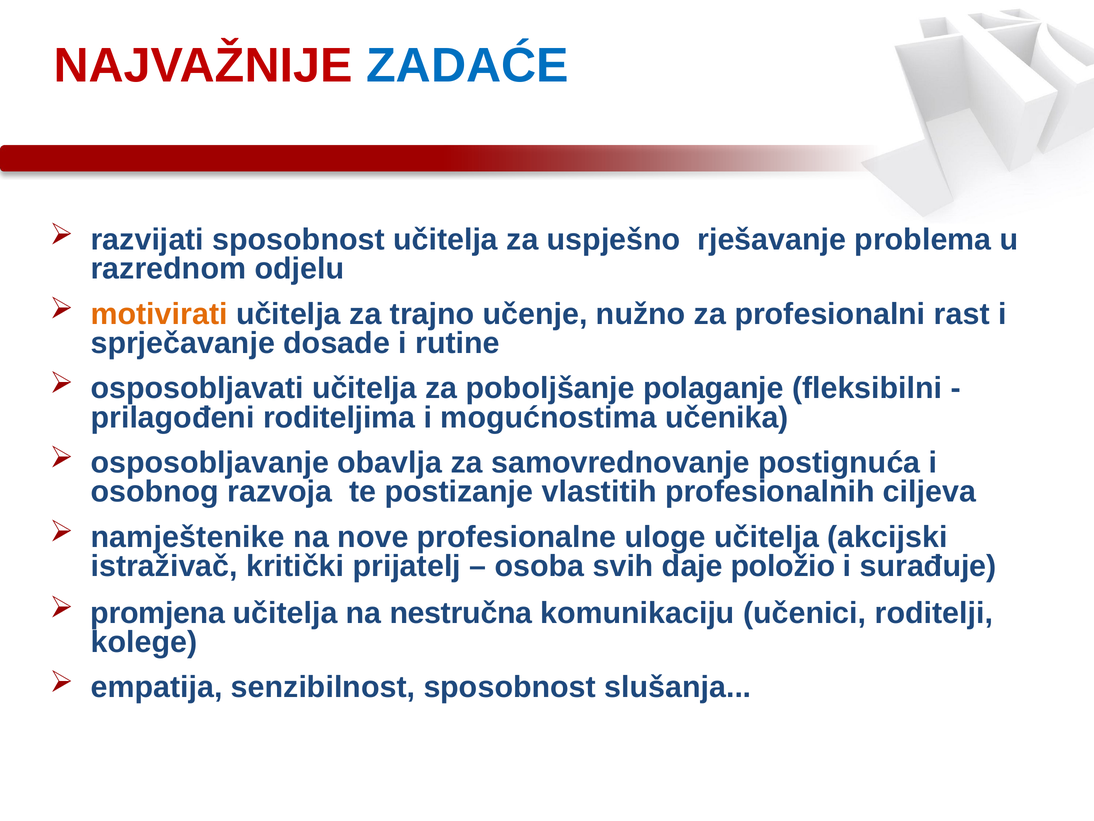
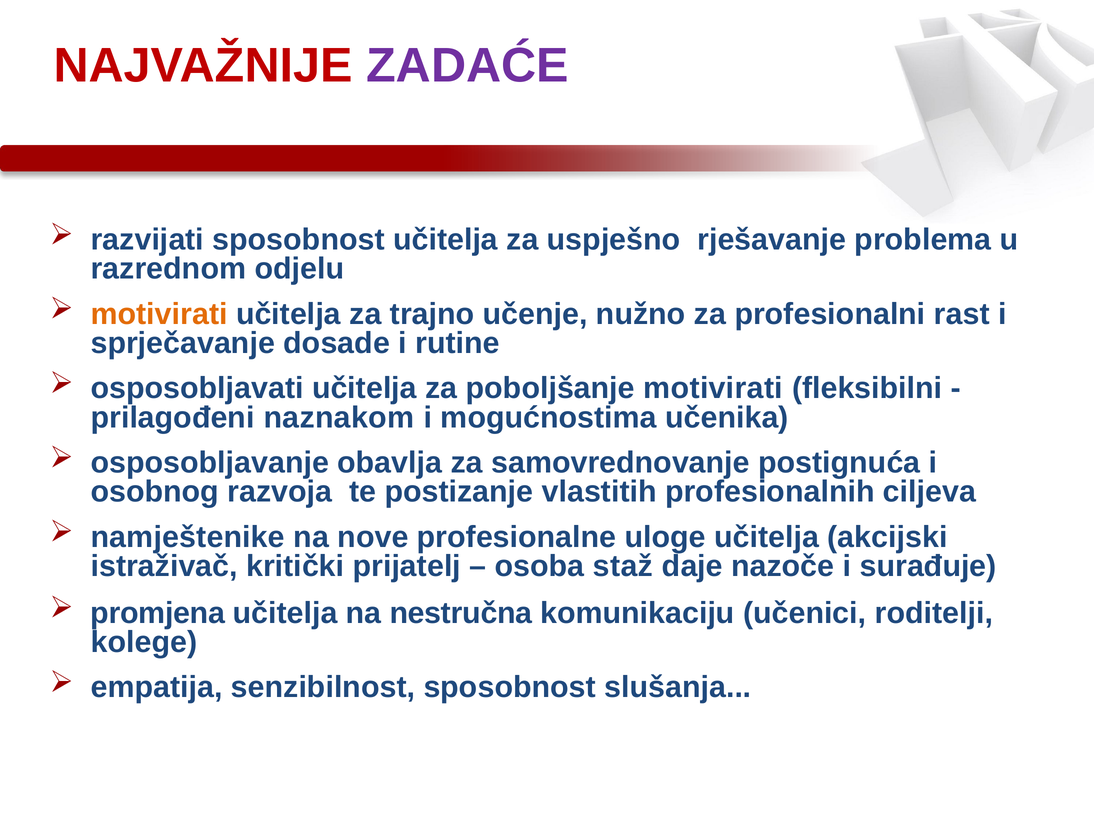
ZADAĆE colour: blue -> purple
poboljšanje polaganje: polaganje -> motivirati
roditeljima: roditeljima -> naznakom
svih: svih -> staž
položio: položio -> nazoče
